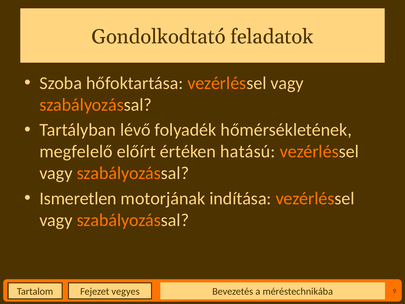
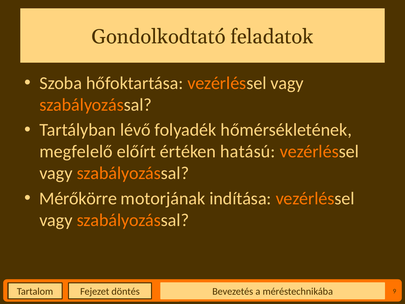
Ismeretlen: Ismeretlen -> Mérőkörre
vegyes: vegyes -> döntés
